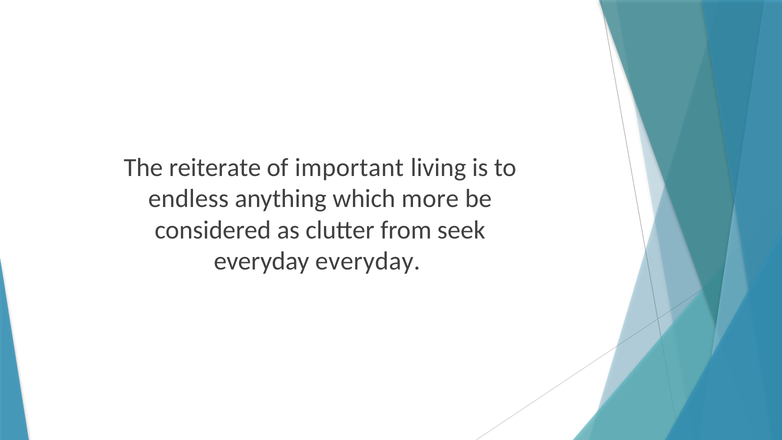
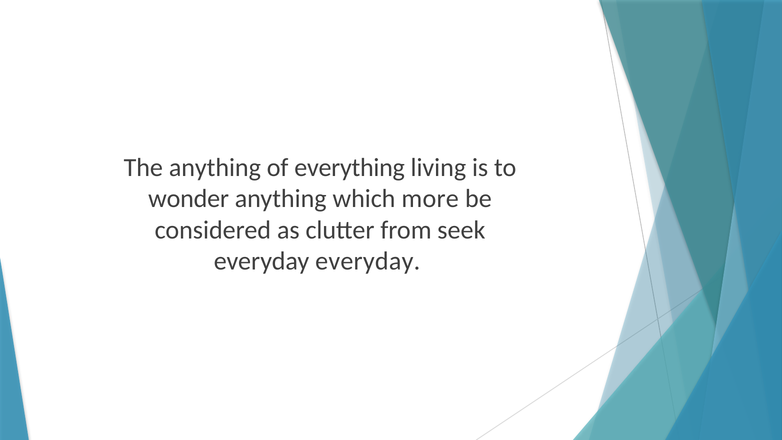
The reiterate: reiterate -> anything
important: important -> everything
endless: endless -> wonder
